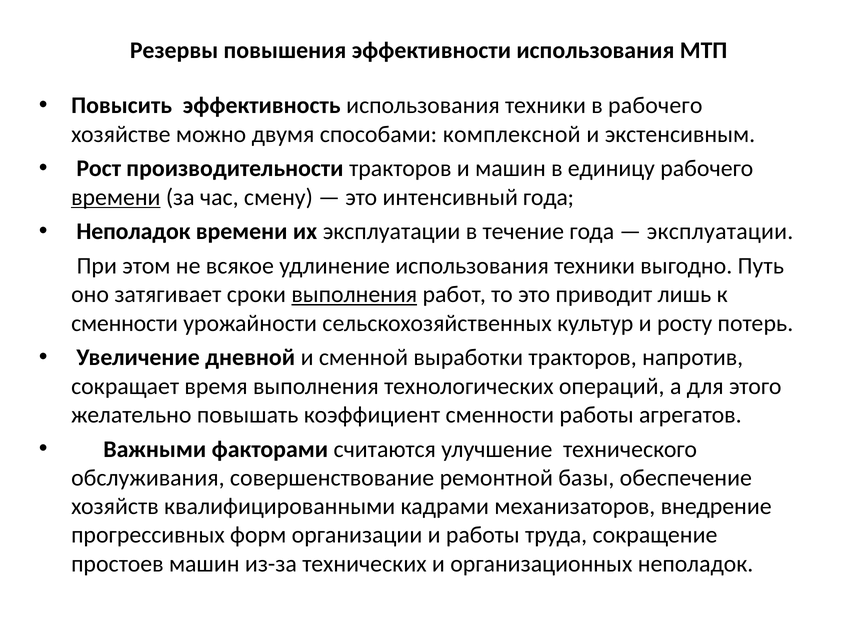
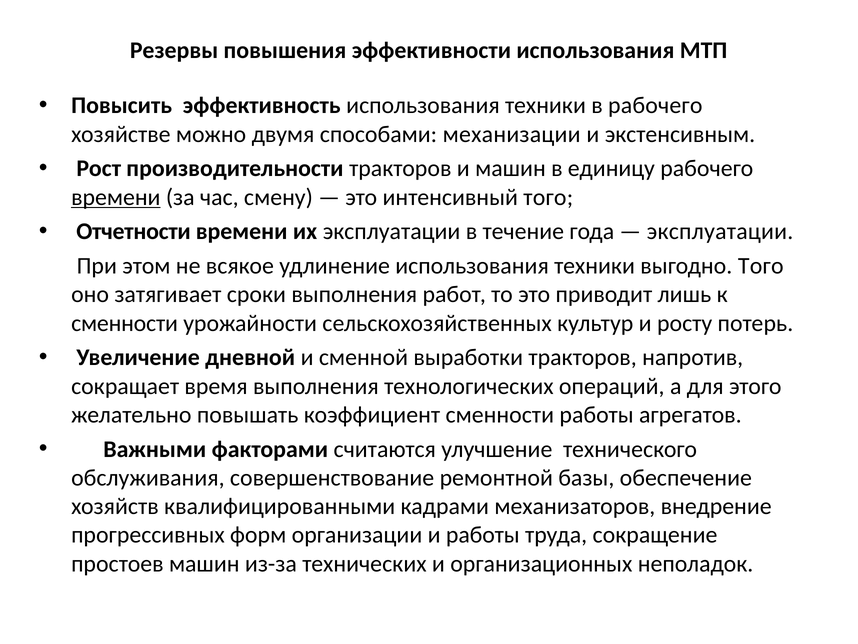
комплексной: комплексной -> механизации
интенсивный года: года -> того
Неполадок at (133, 231): Неполадок -> Отчетности
выгодно Путь: Путь -> Того
выполнения at (354, 294) underline: present -> none
